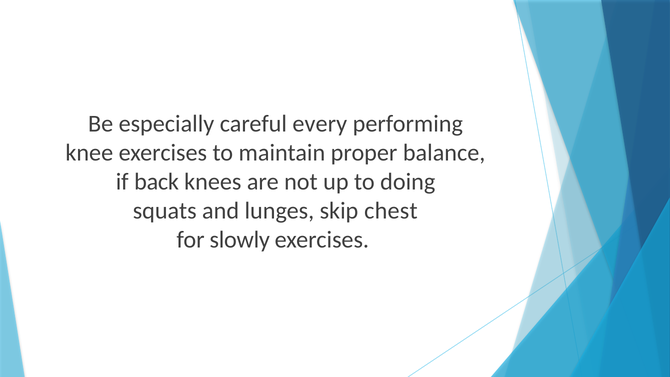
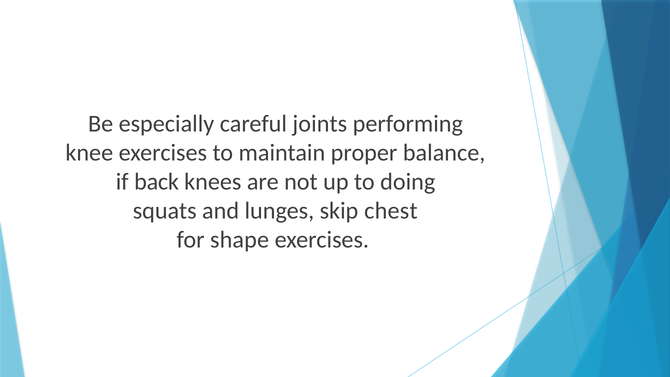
every: every -> joints
slowly: slowly -> shape
